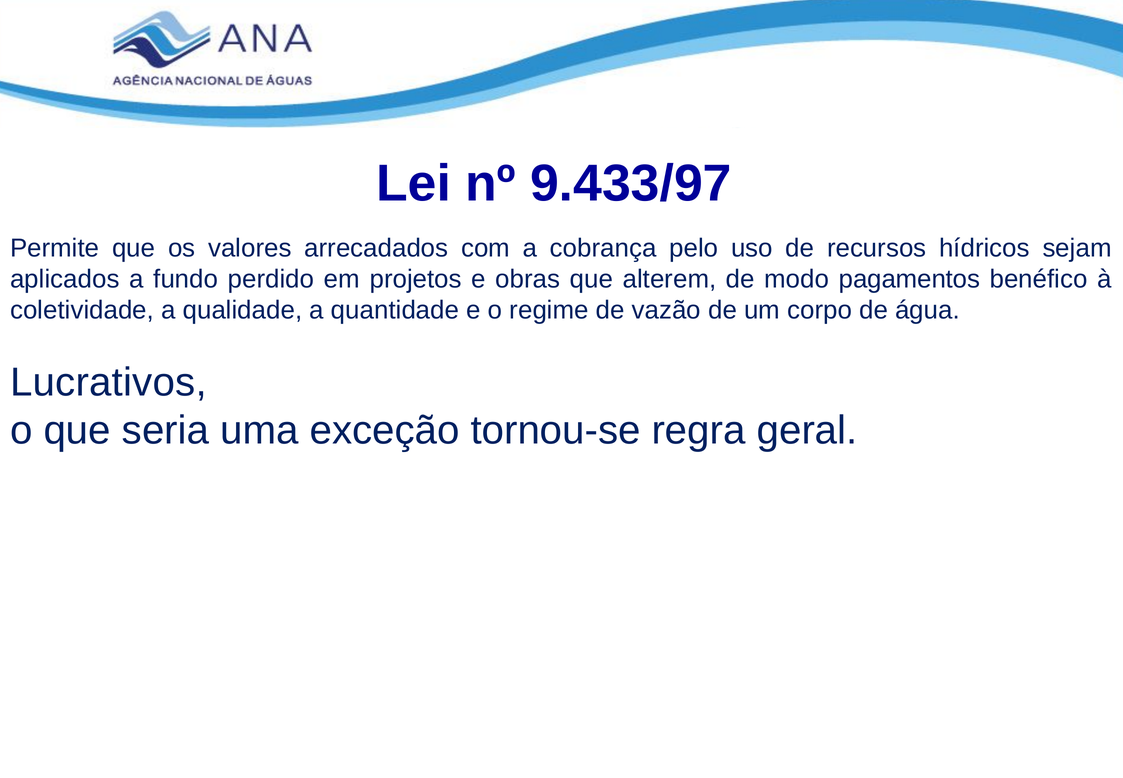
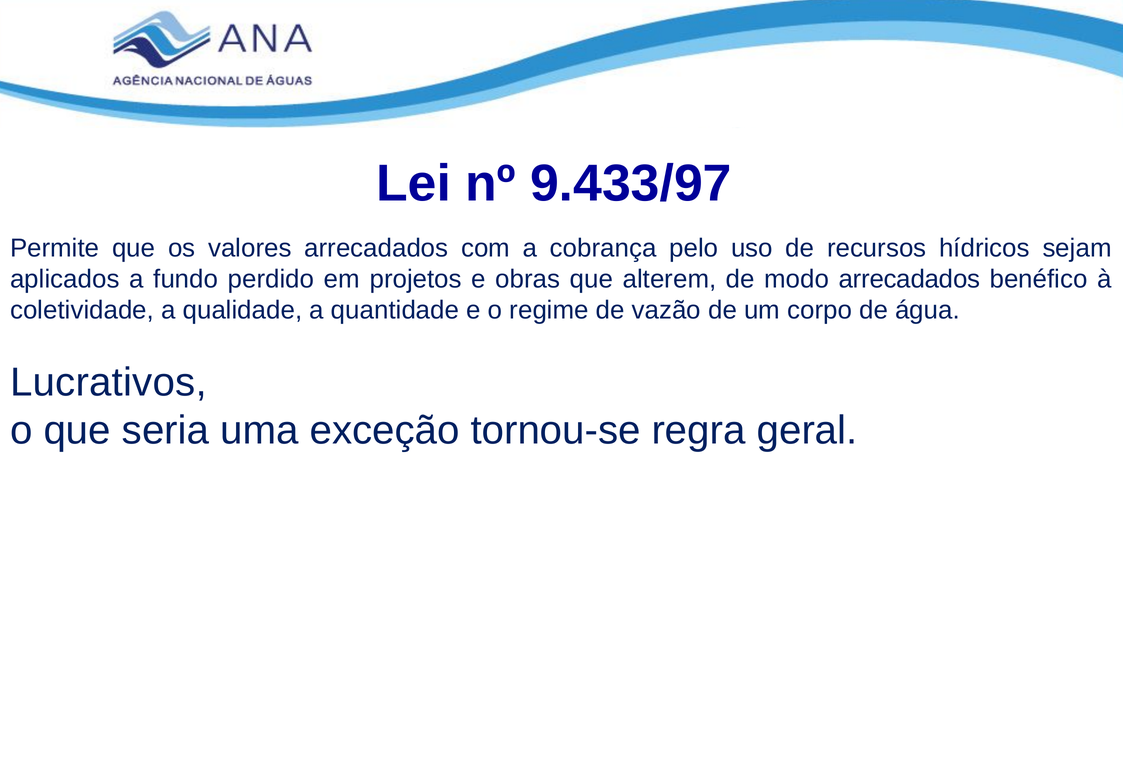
modo pagamentos: pagamentos -> arrecadados
